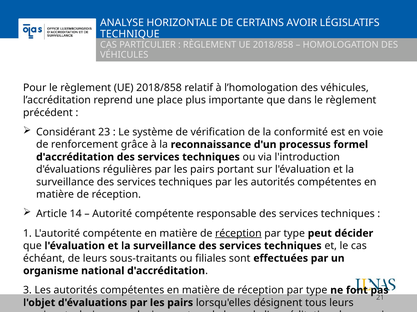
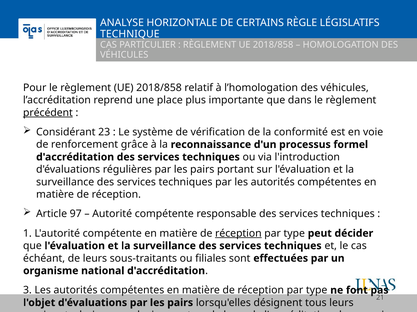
AVOIR: AVOIR -> RÈGLE
précédent underline: none -> present
14: 14 -> 97
